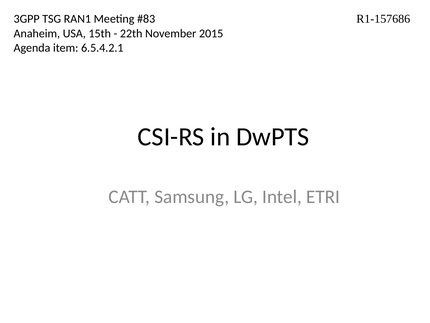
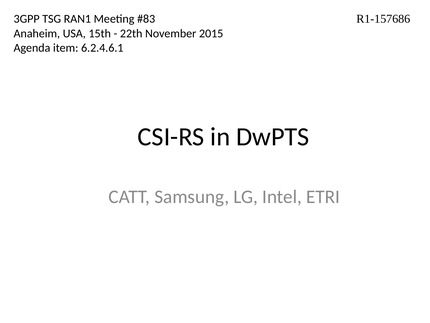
6.5.4.2.1: 6.5.4.2.1 -> 6.2.4.6.1
